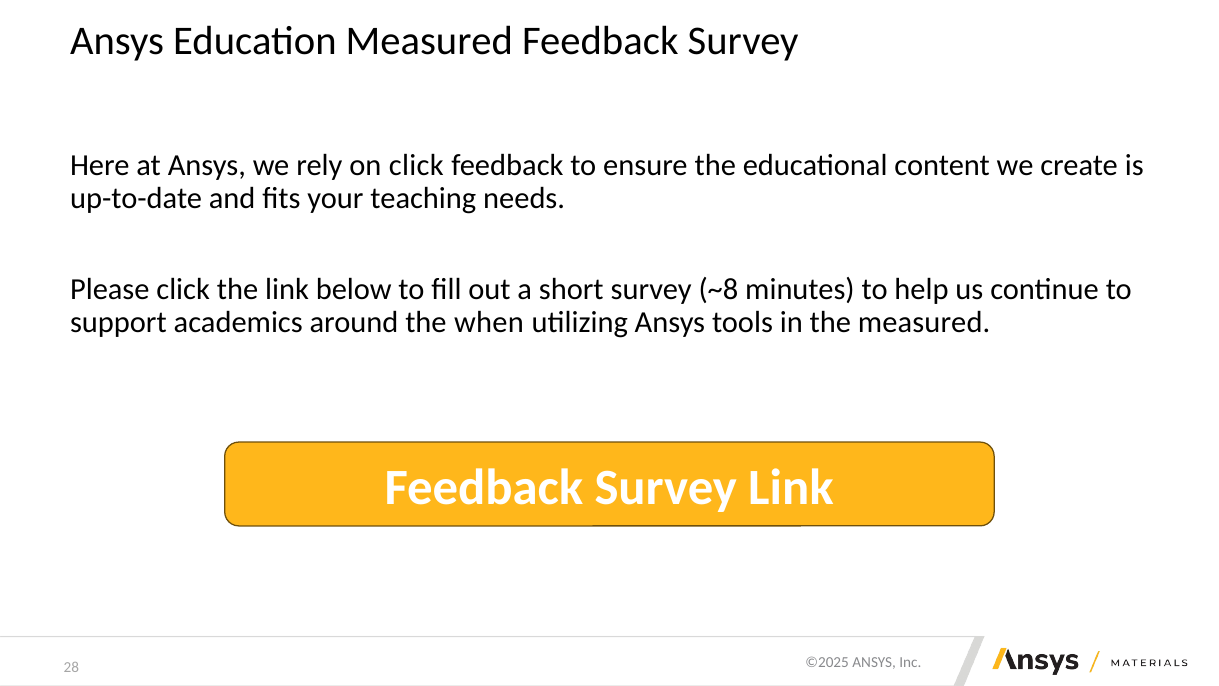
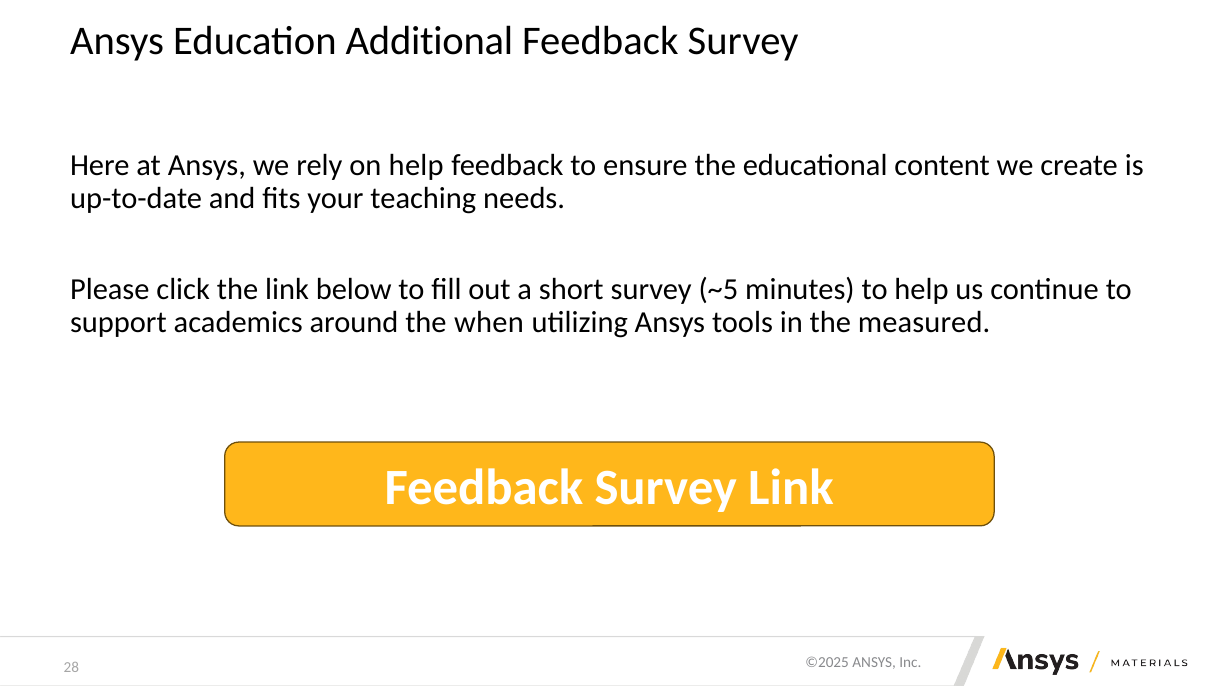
Education Measured: Measured -> Additional
on click: click -> help
~8: ~8 -> ~5
